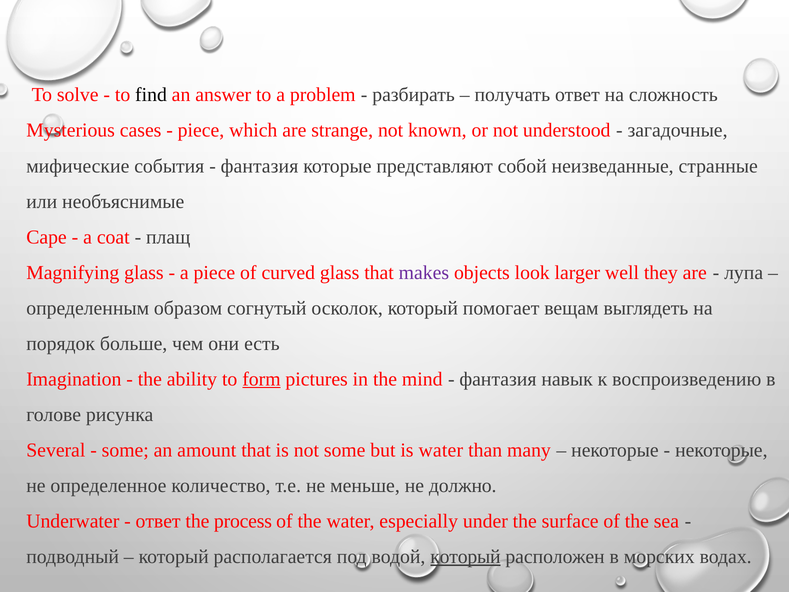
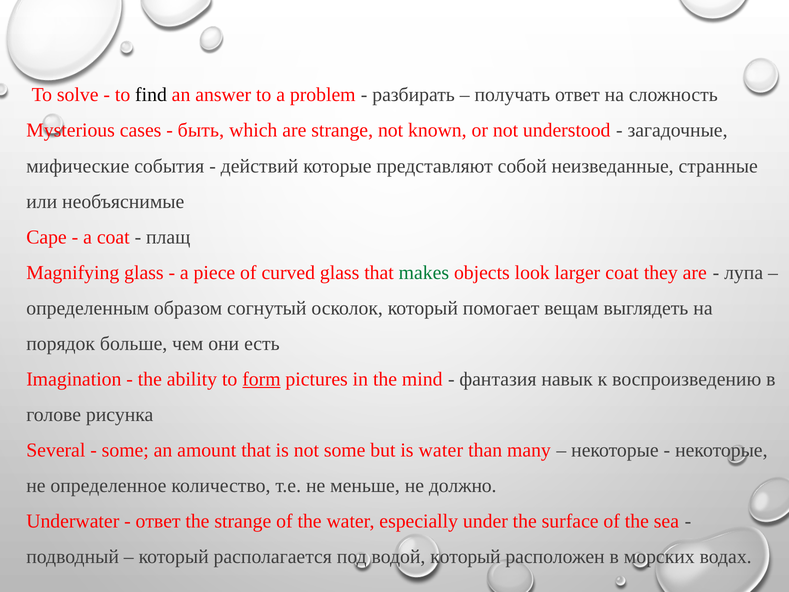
piece at (201, 130): piece -> быть
фантазия at (260, 166): фантазия -> действий
makes colour: purple -> green
larger well: well -> coat
the process: process -> strange
который at (465, 556) underline: present -> none
